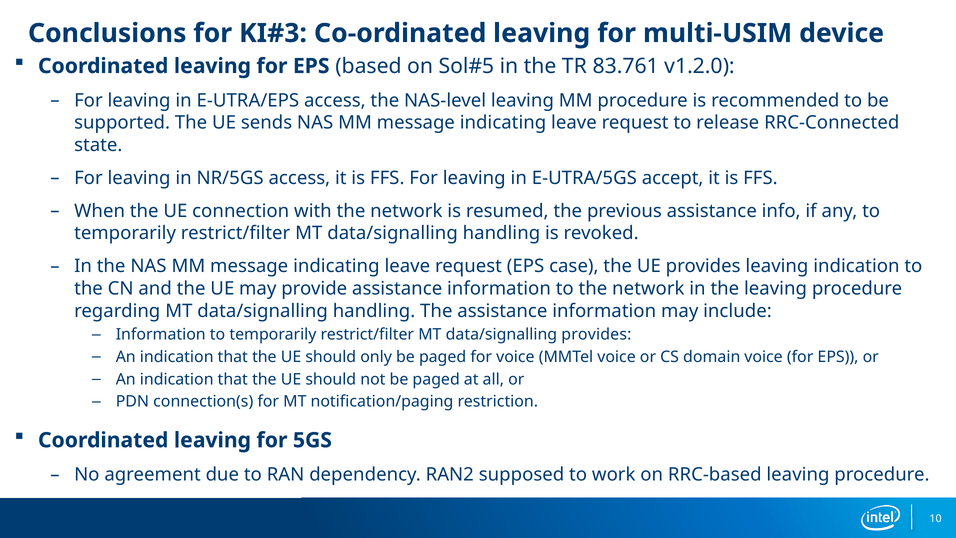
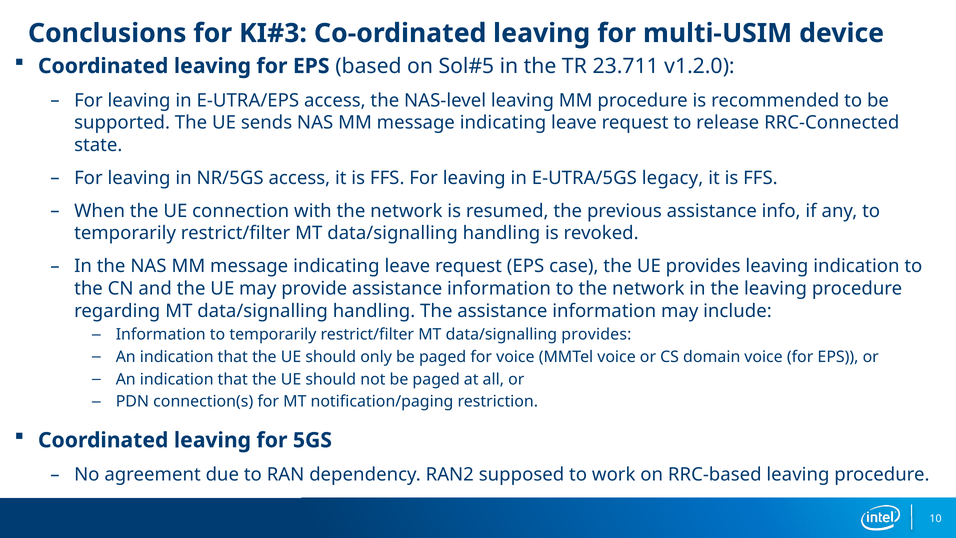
83.761: 83.761 -> 23.711
accept: accept -> legacy
